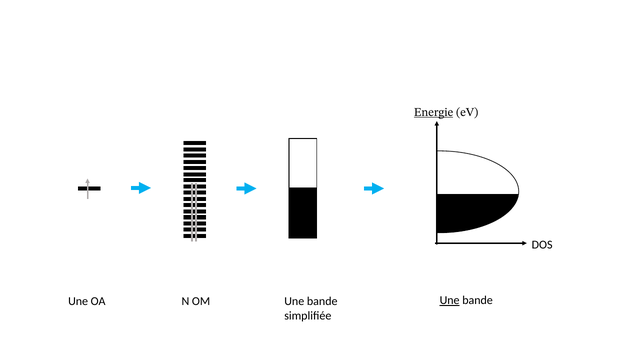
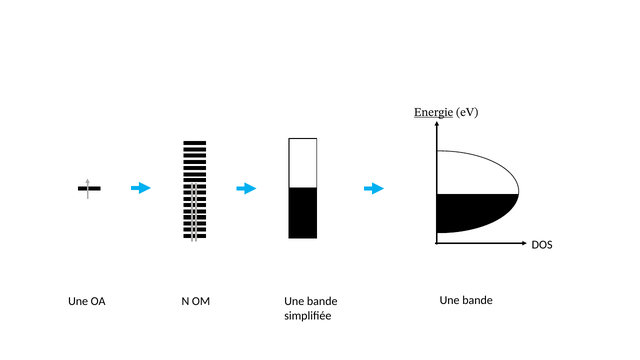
Une at (450, 300) underline: present -> none
